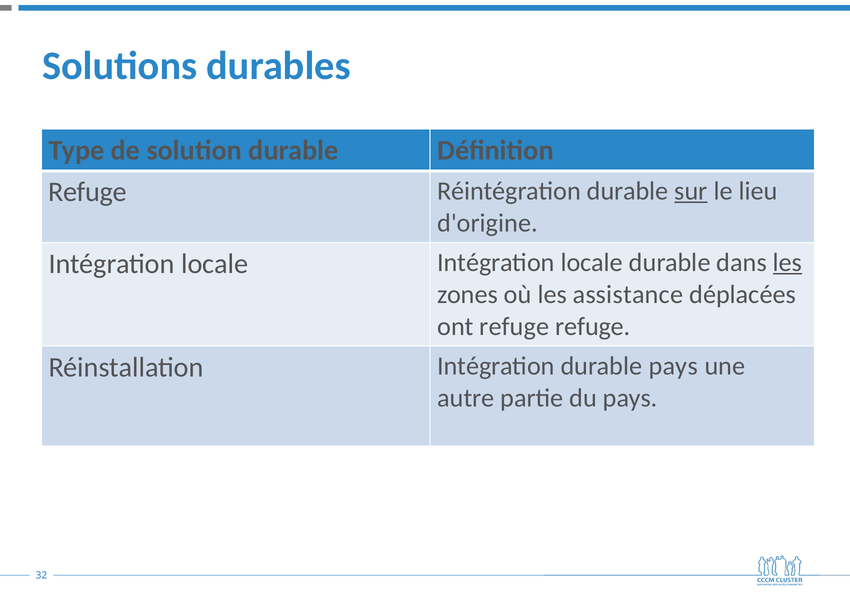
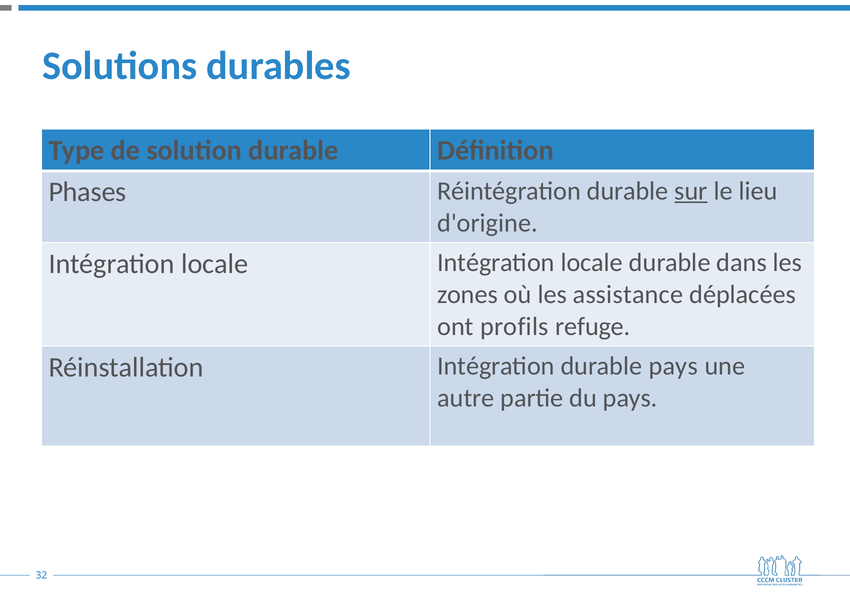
Refuge at (87, 192): Refuge -> Phases
les at (788, 263) underline: present -> none
ont refuge: refuge -> profils
